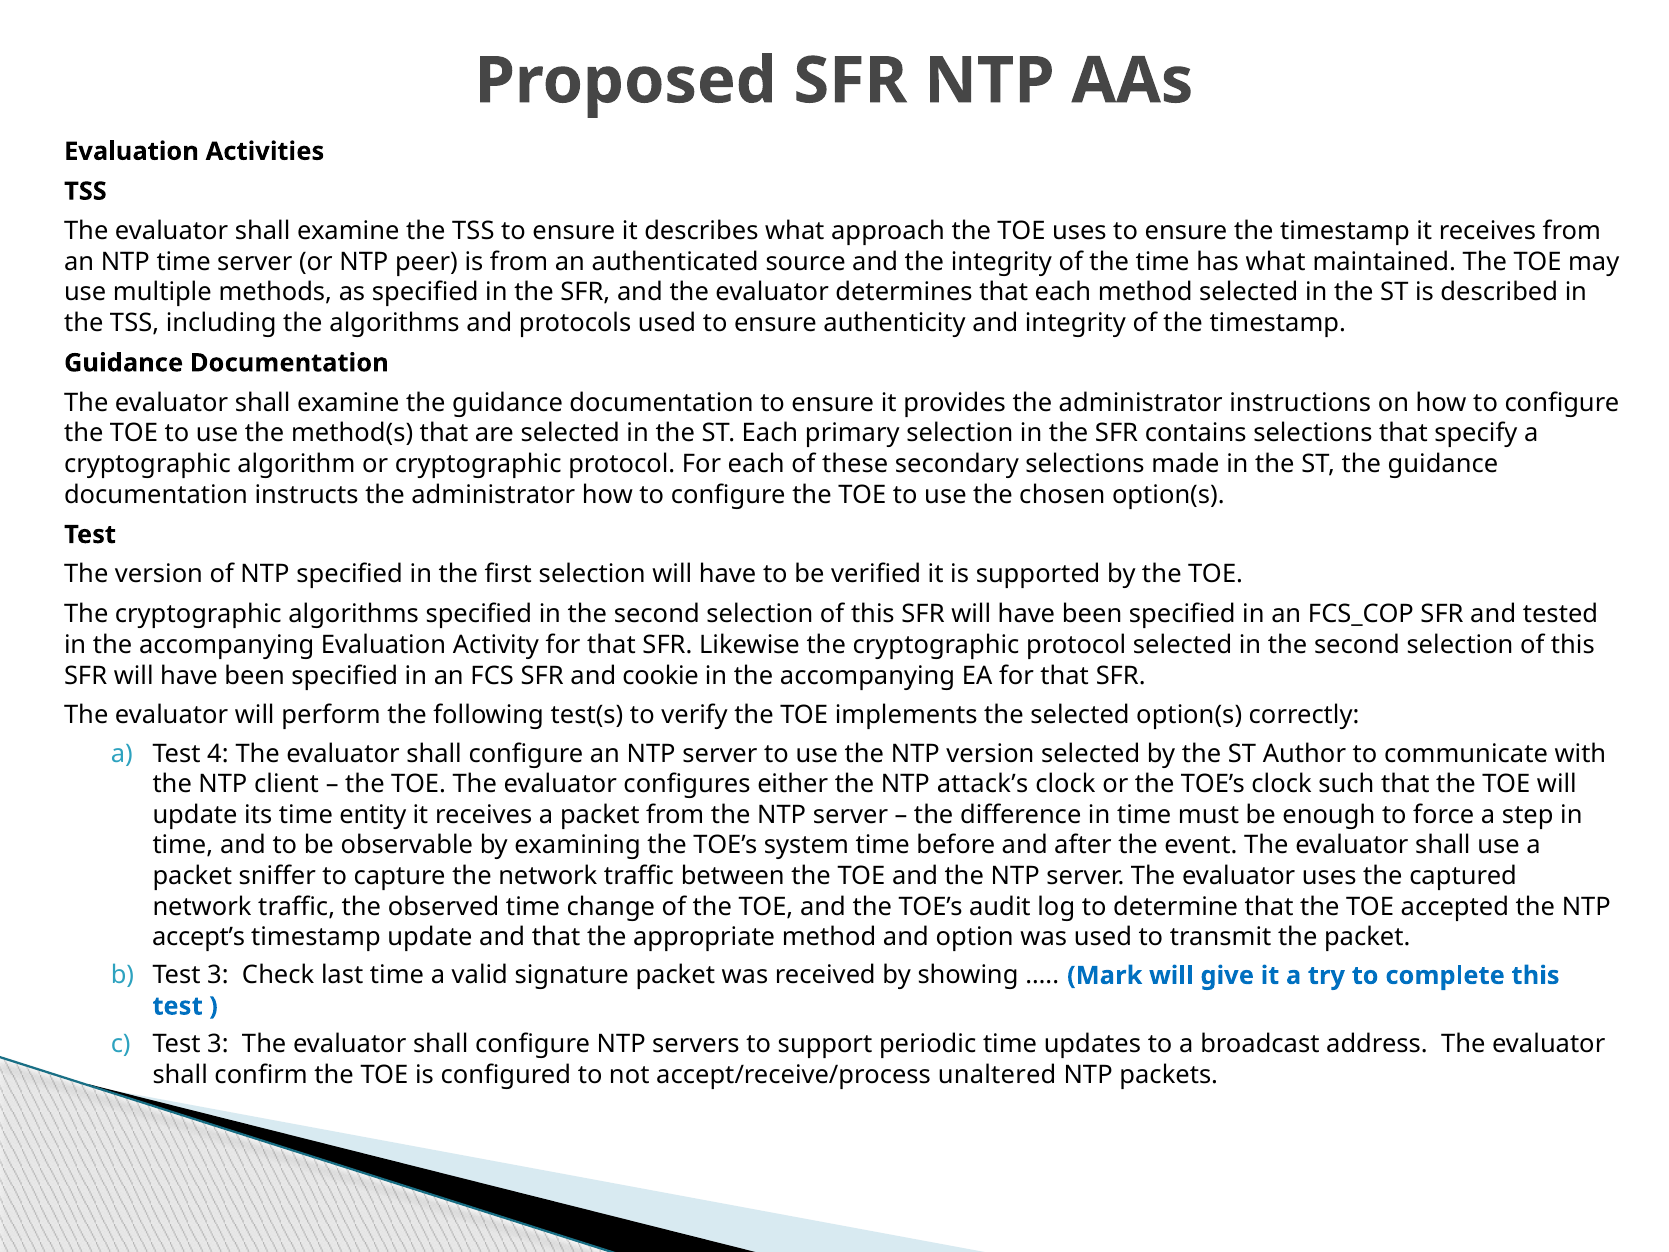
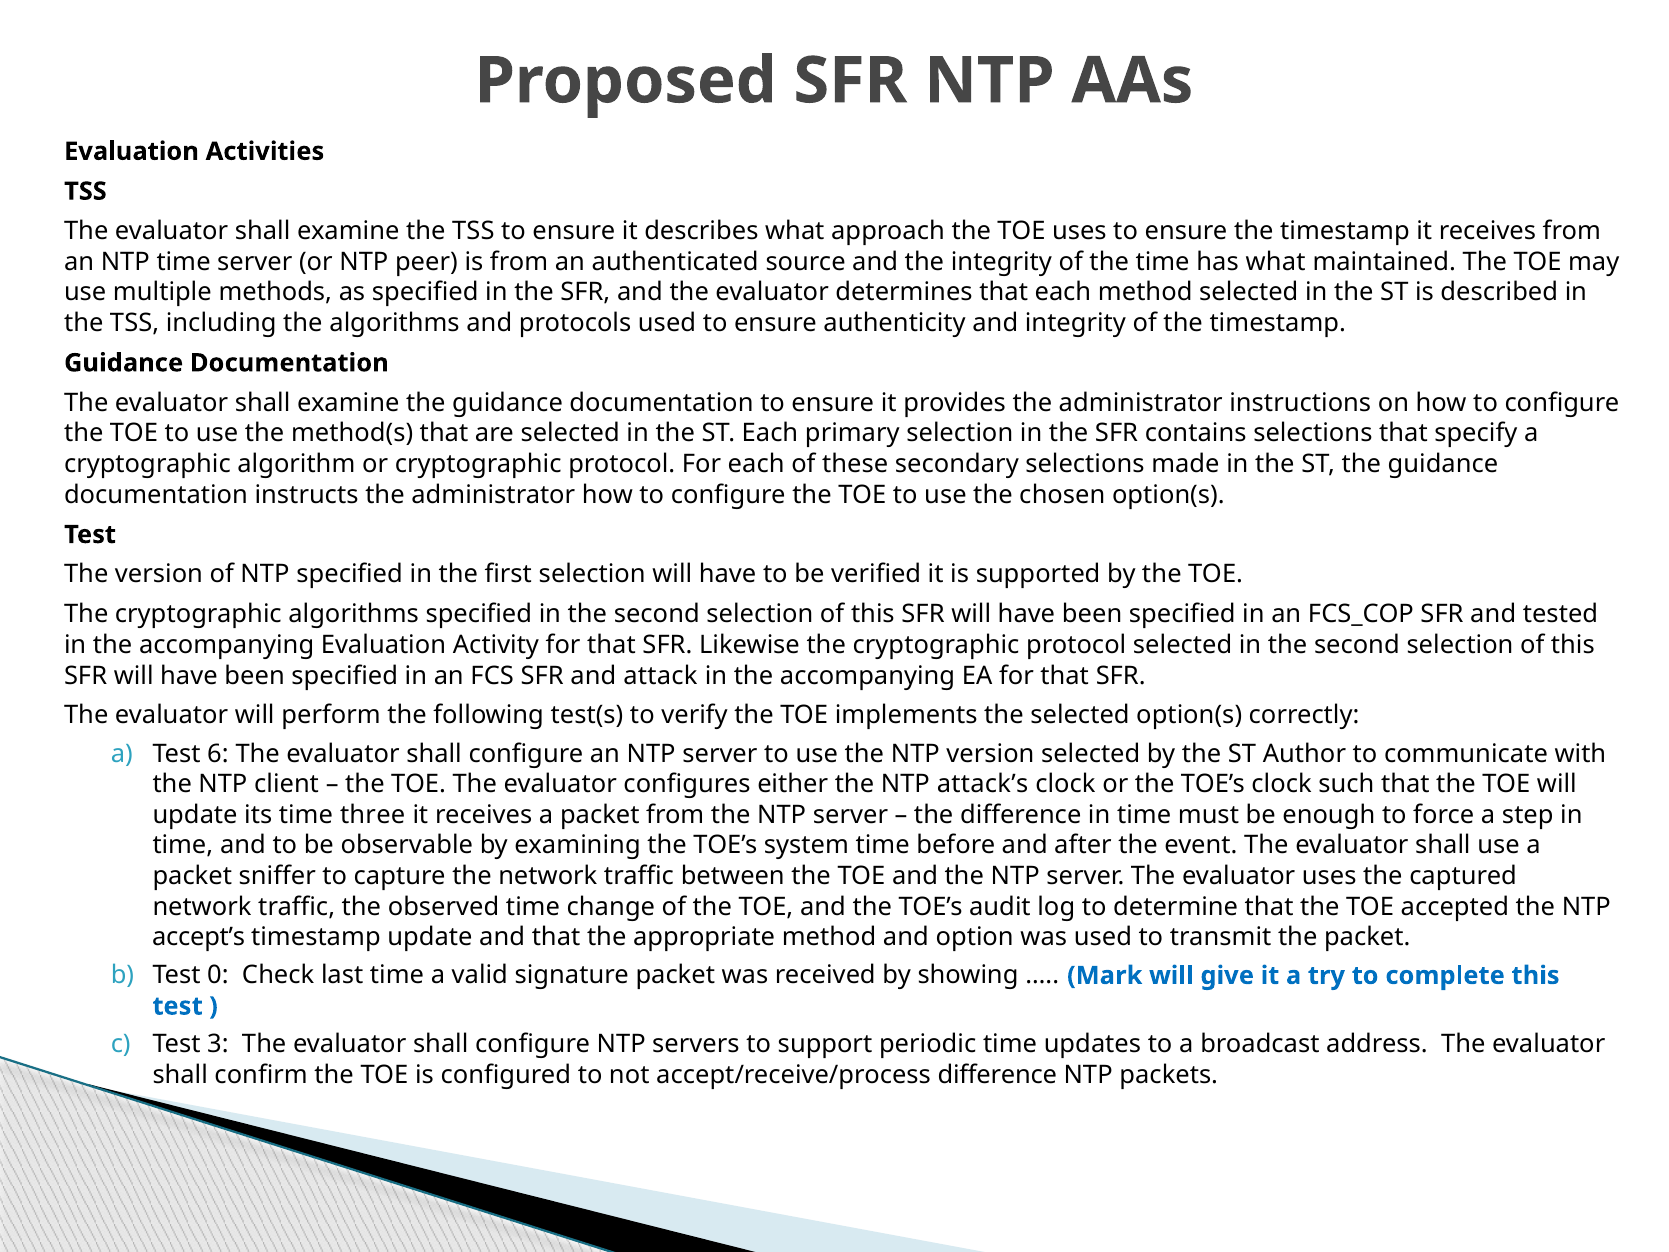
cookie: cookie -> attack
4: 4 -> 6
entity: entity -> three
3 at (218, 975): 3 -> 0
accept/receive/process unaltered: unaltered -> difference
